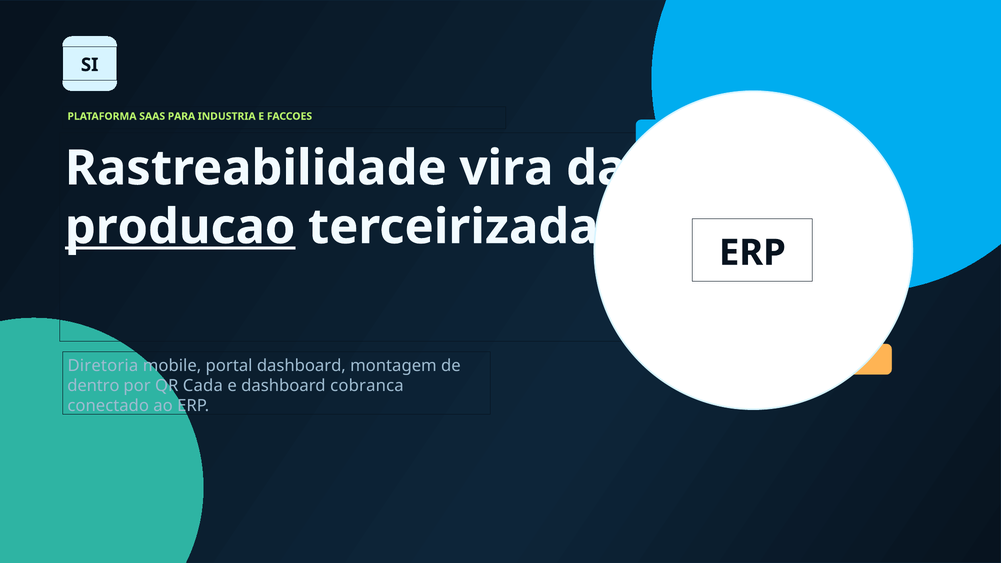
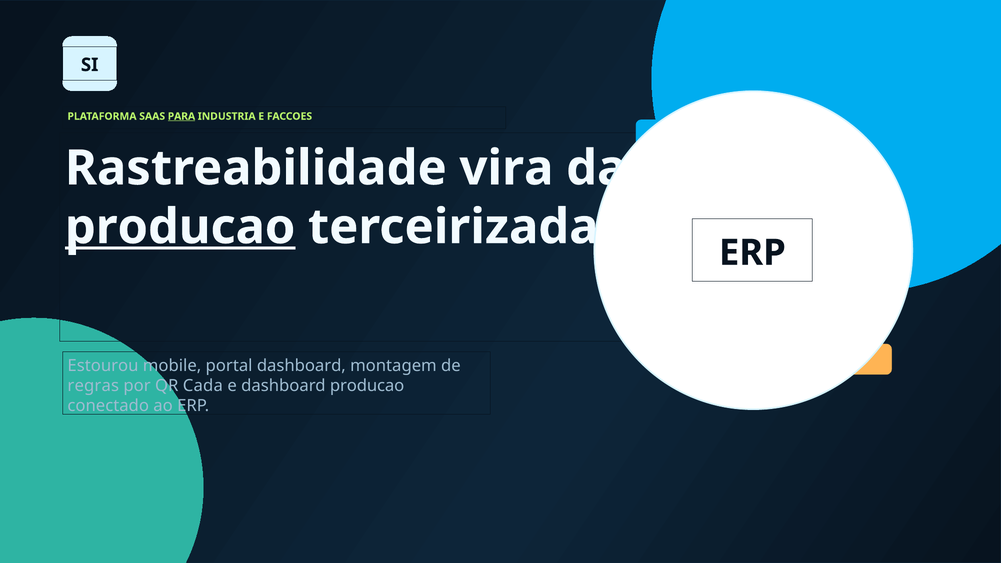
PARA underline: none -> present
Diretoria at (103, 366): Diretoria -> Estourou
dentro: dentro -> regras
dashboard cobranca: cobranca -> producao
